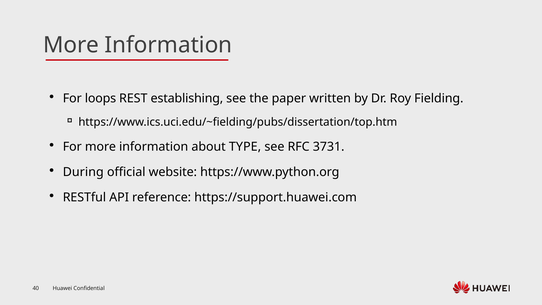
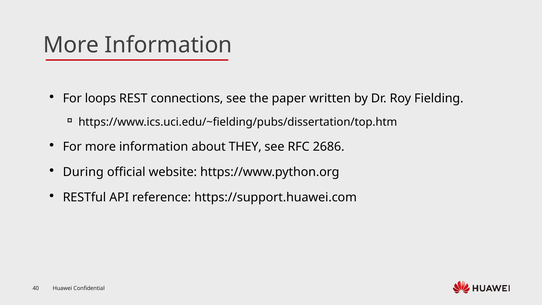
establishing: establishing -> connections
TYPE: TYPE -> THEY
3731: 3731 -> 2686
